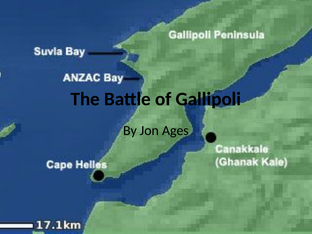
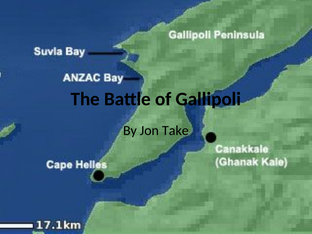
Ages: Ages -> Take
